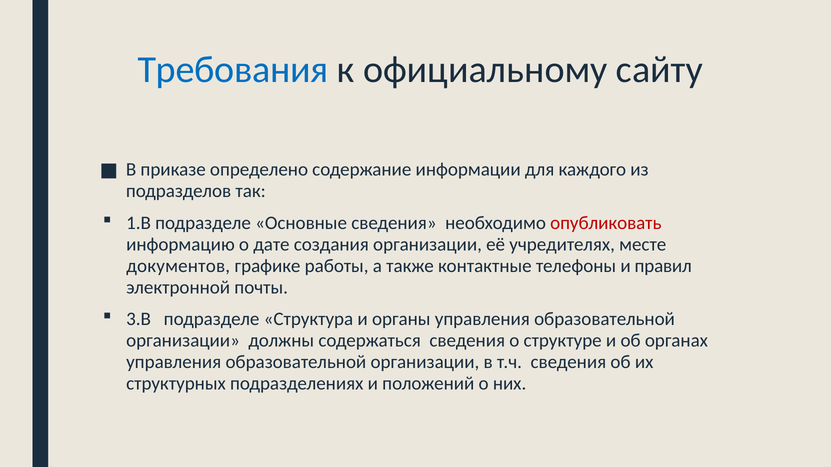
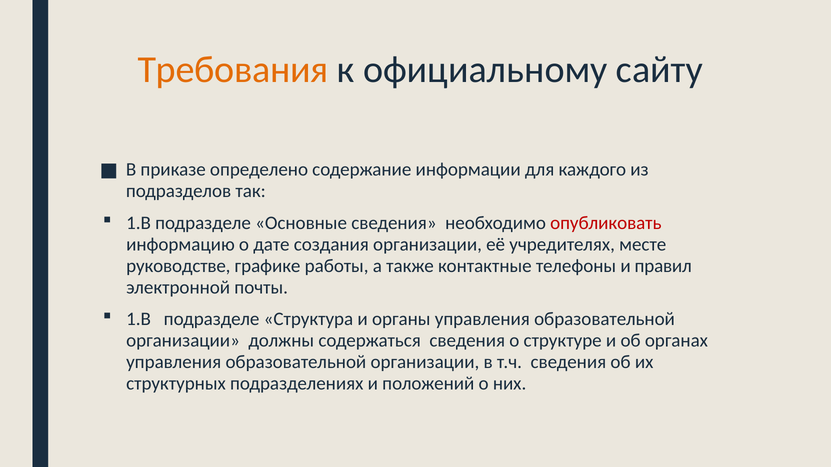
Требования colour: blue -> orange
документов: документов -> руководстве
3.В at (139, 319): 3.В -> 1.В
